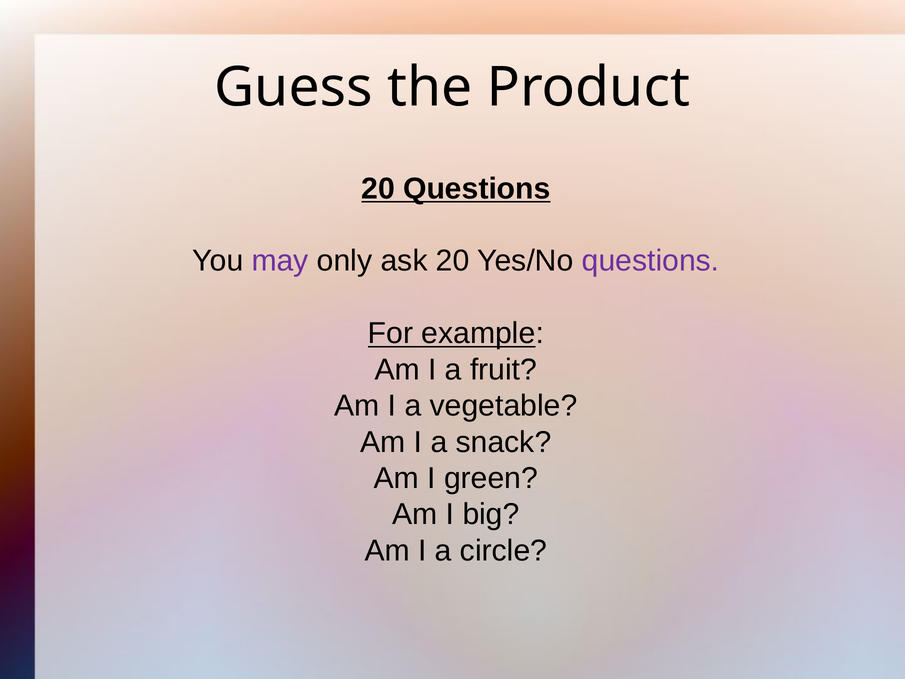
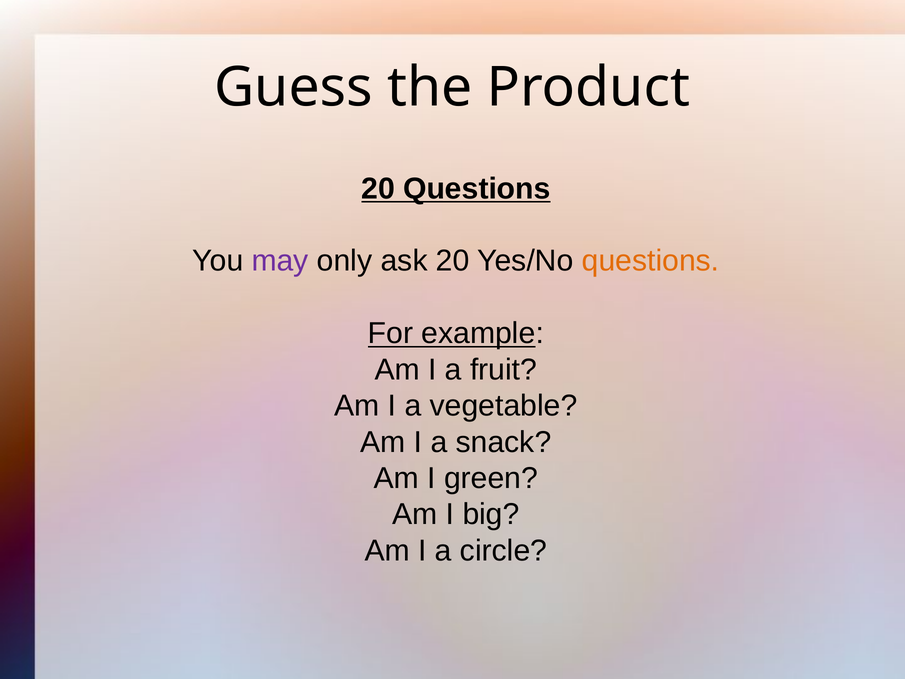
questions at (651, 261) colour: purple -> orange
